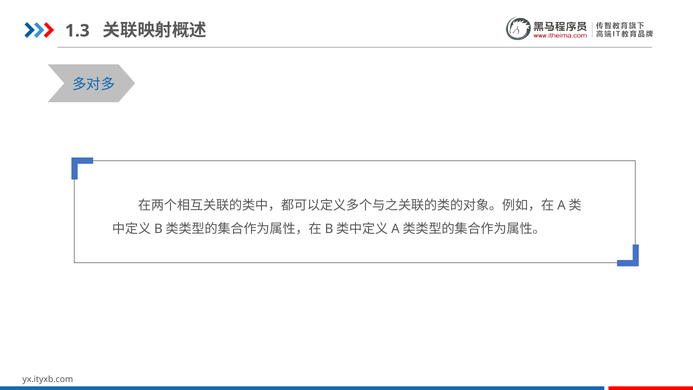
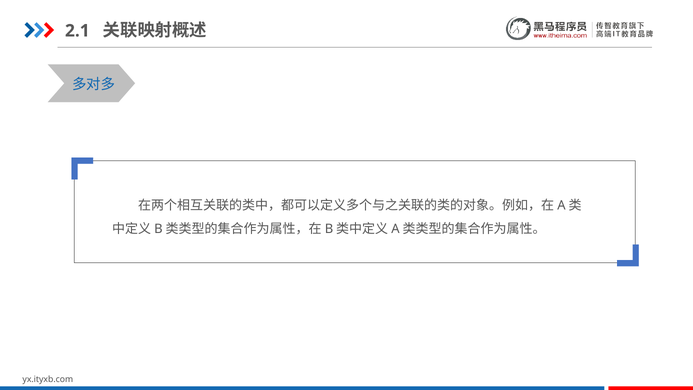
1.3: 1.3 -> 2.1
